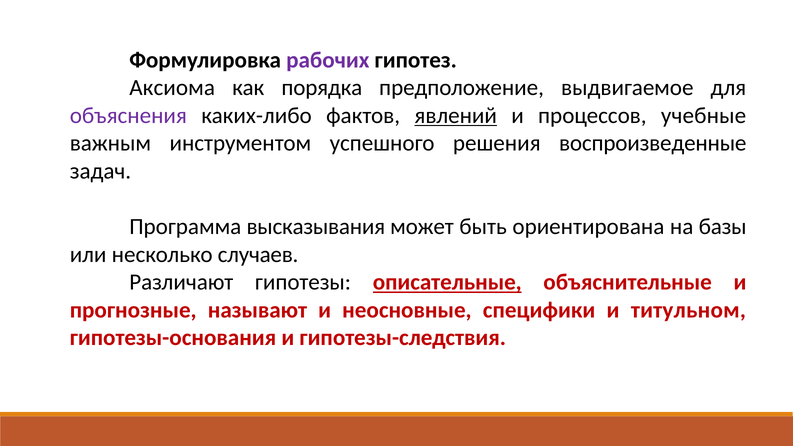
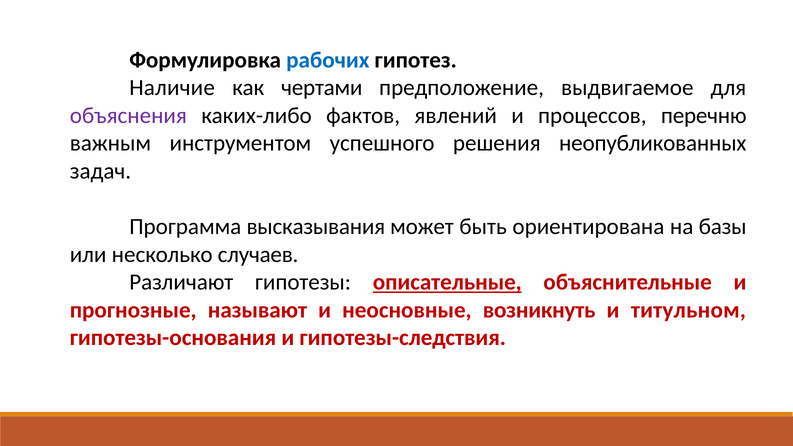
рабочих colour: purple -> blue
Аксиома: Аксиома -> Наличие
порядка: порядка -> чертами
явлений underline: present -> none
учебные: учебные -> перечню
воспроизведенные: воспроизведенные -> неопубликованных
специфики: специфики -> возникнуть
